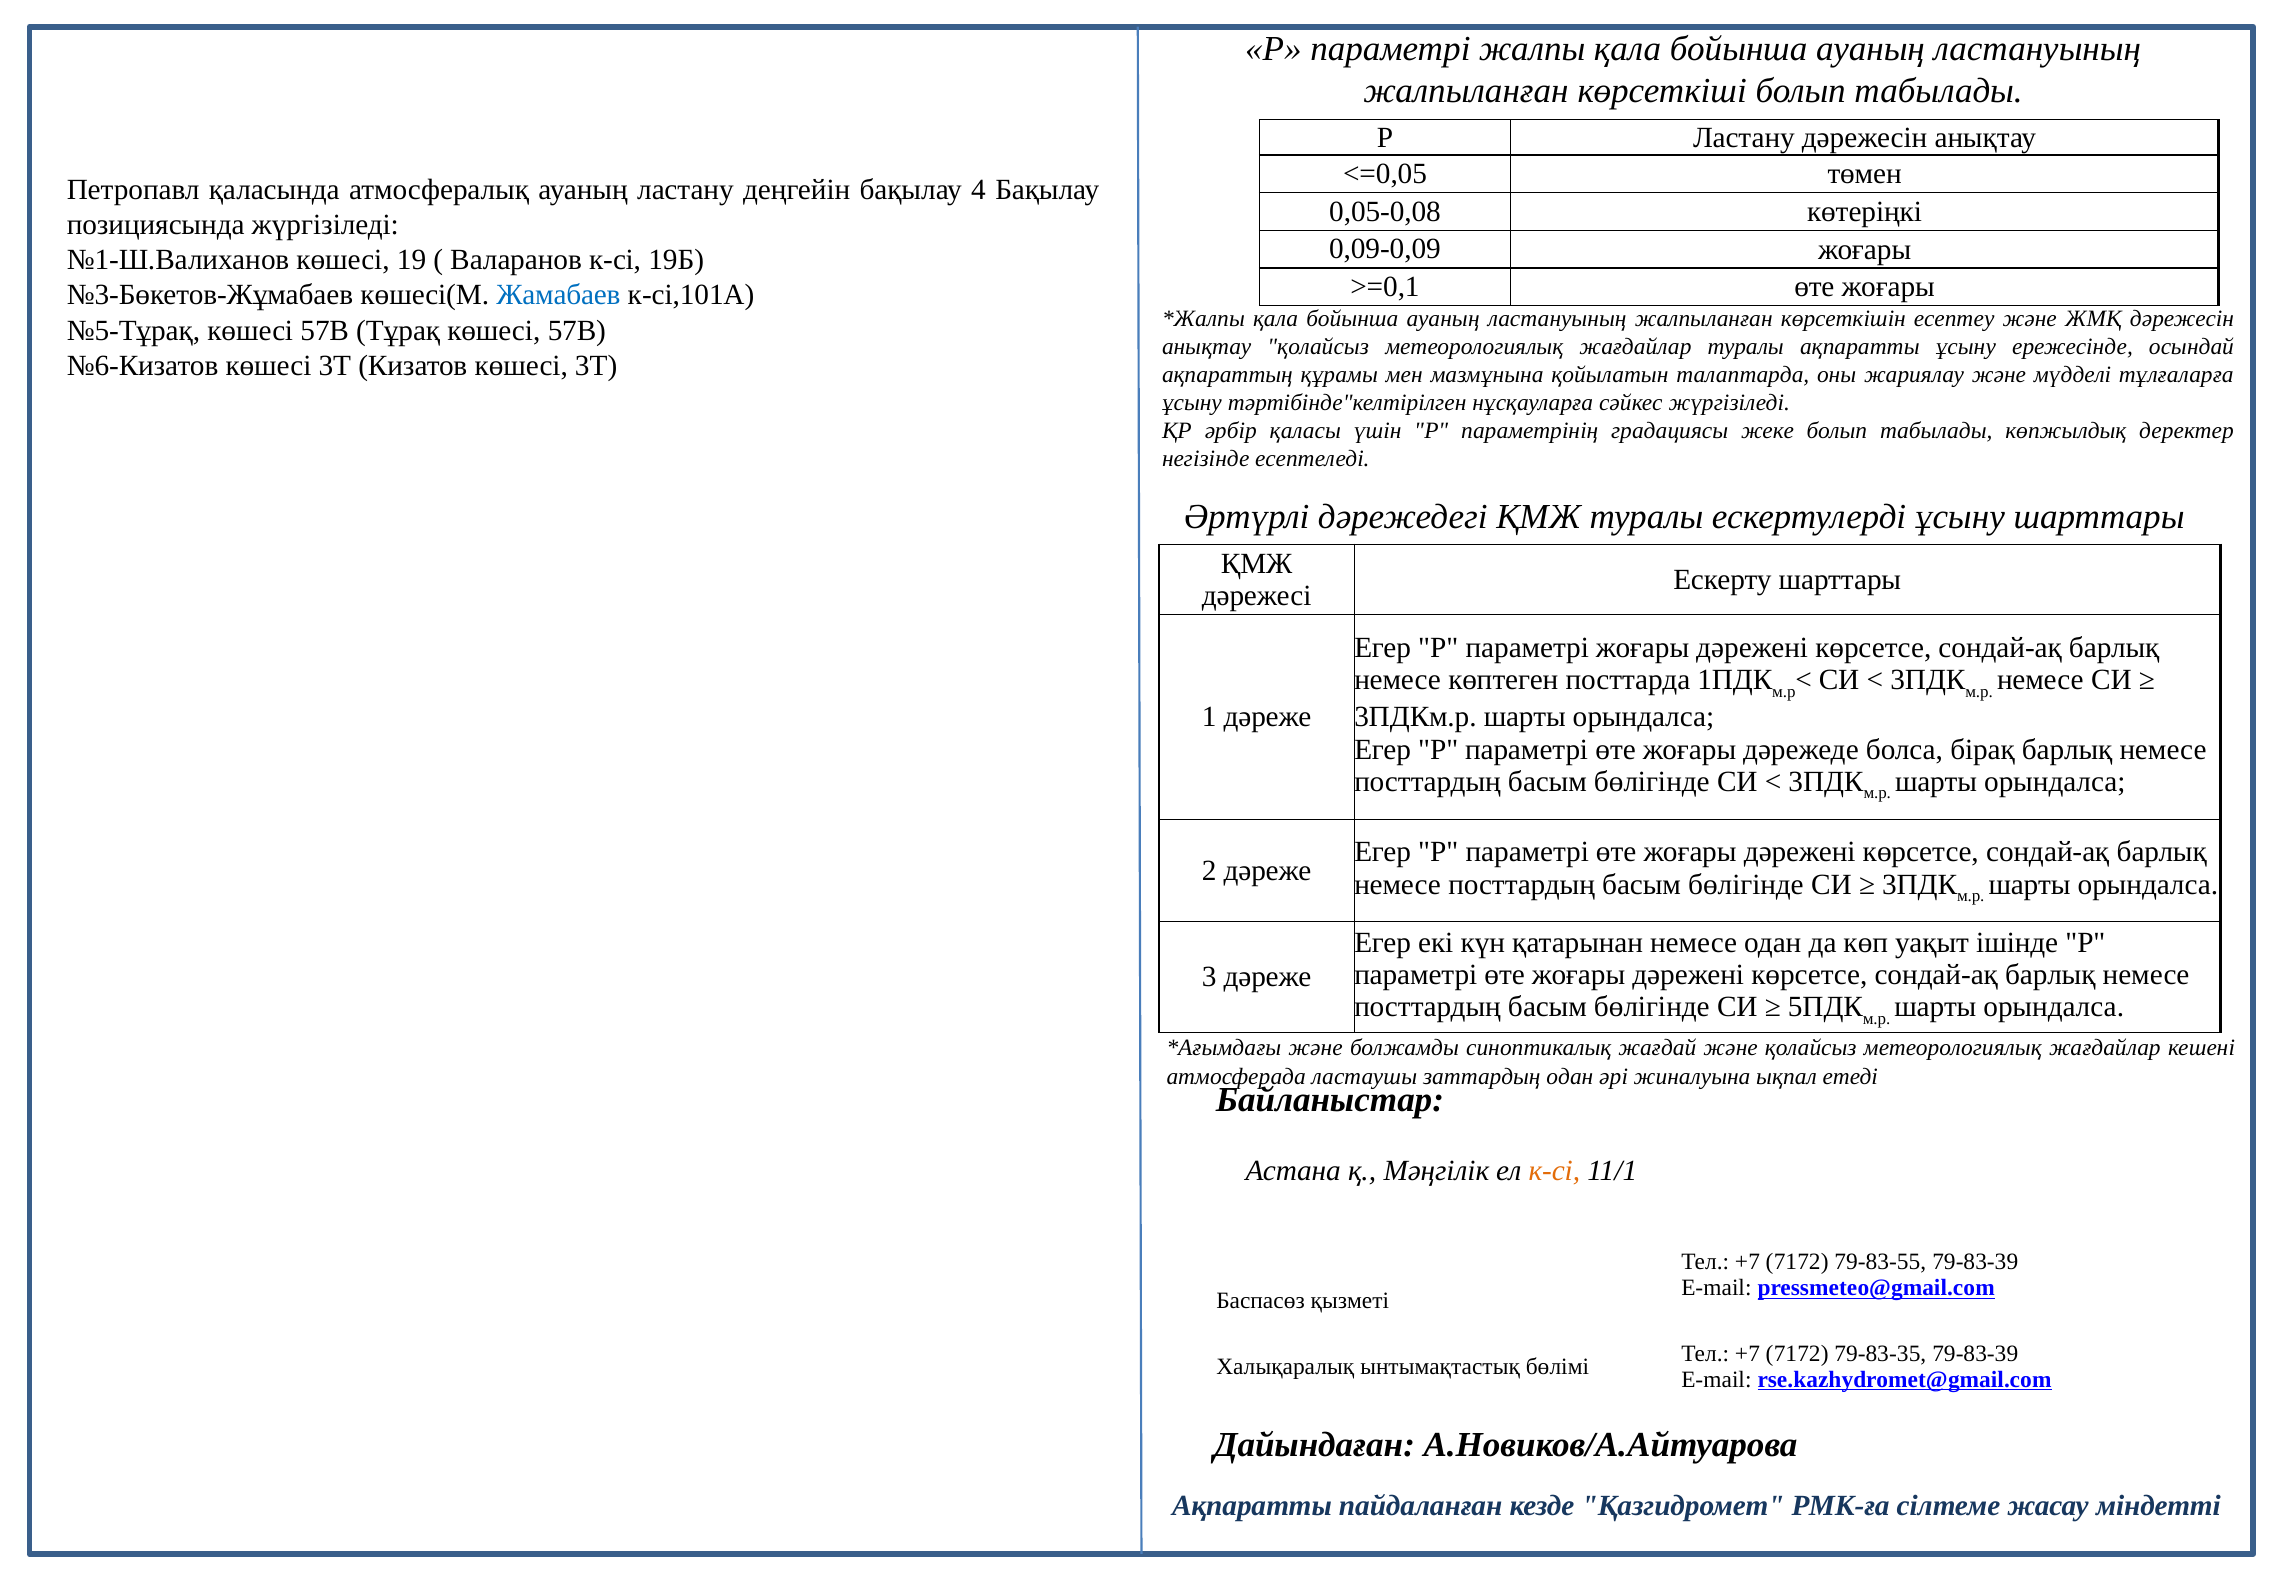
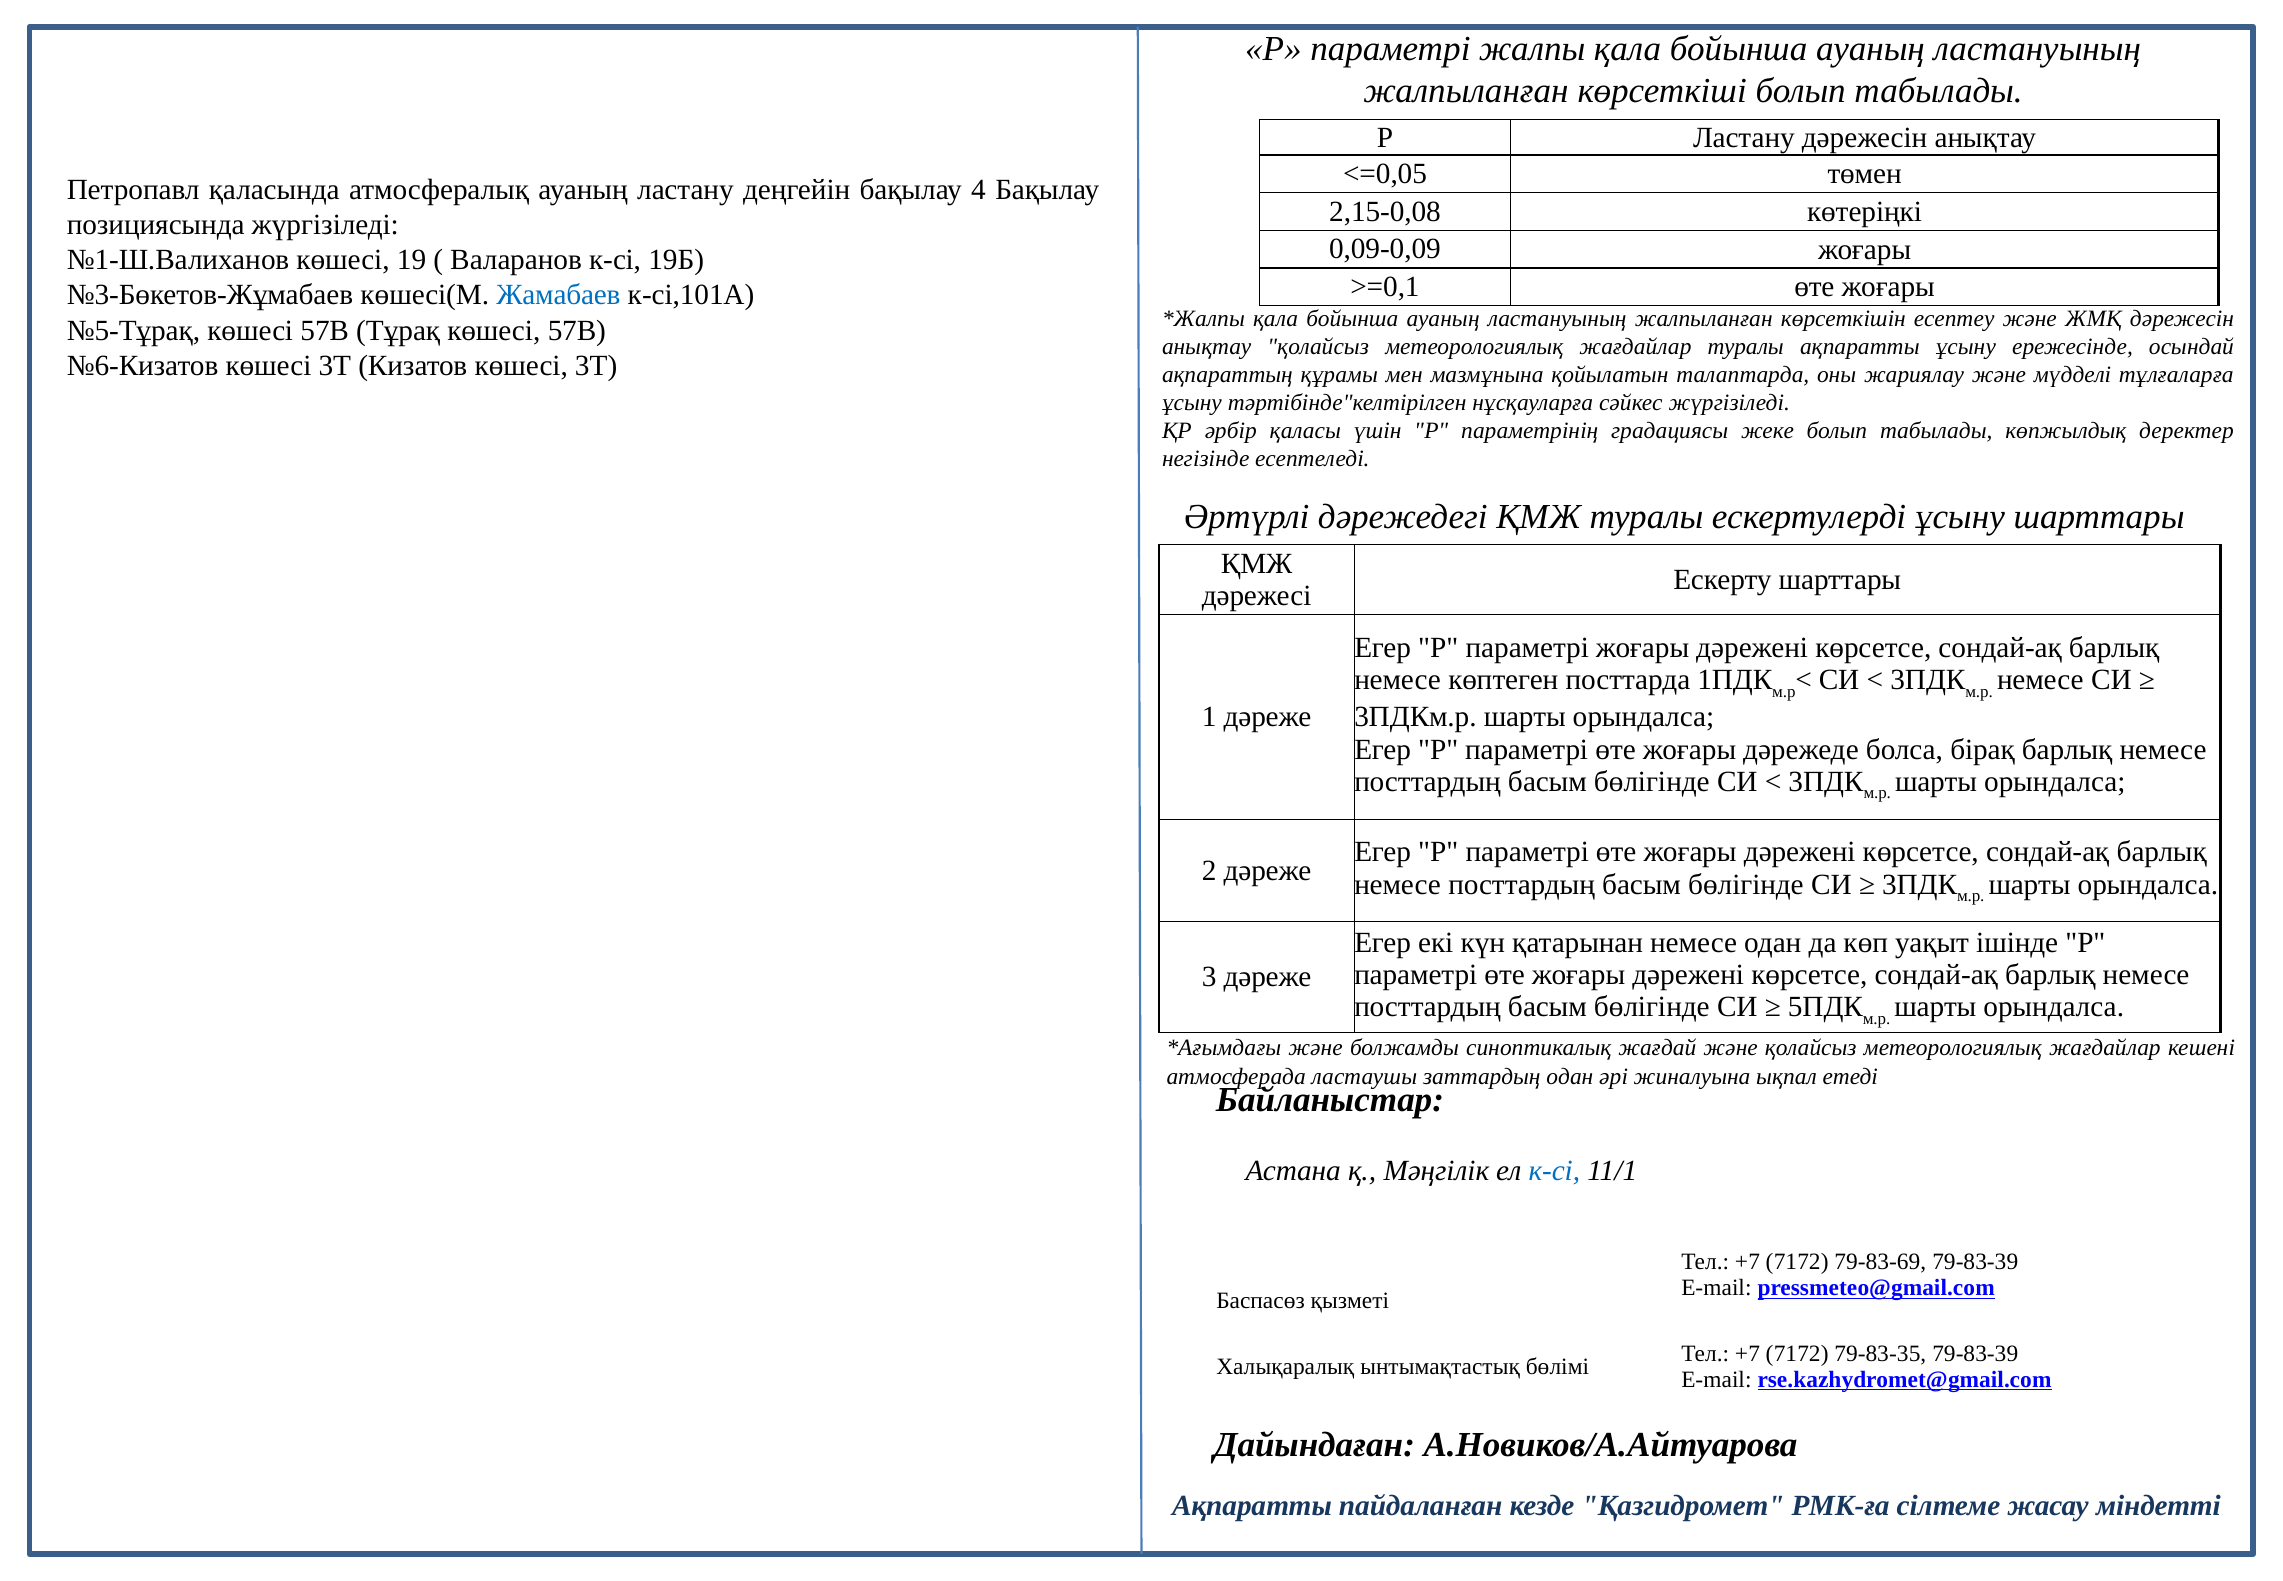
0,05-0,08: 0,05-0,08 -> 2,15-0,08
к-сі at (1554, 1171) colour: orange -> blue
79-83-55: 79-83-55 -> 79-83-69
